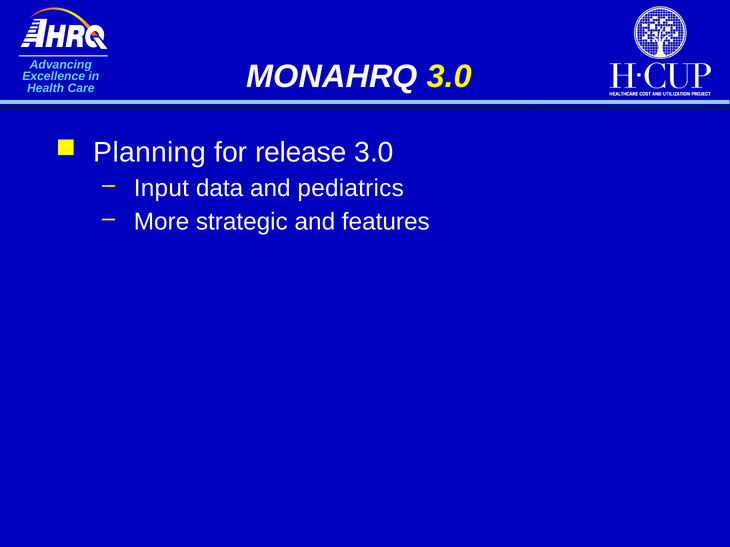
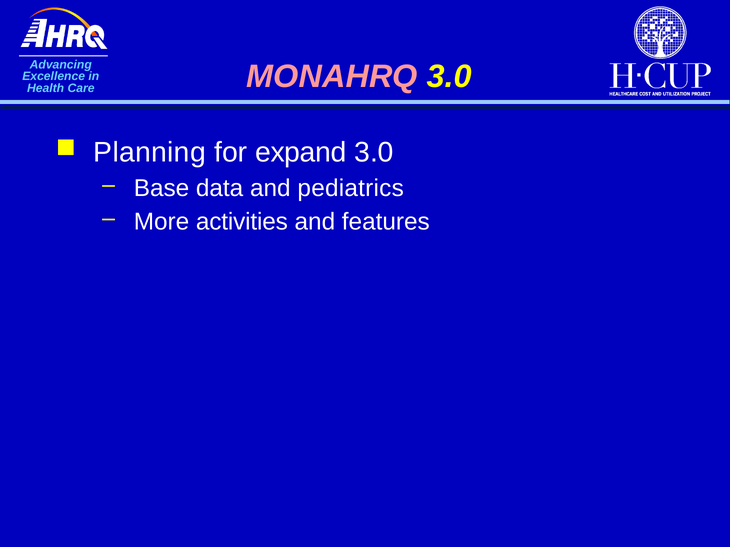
MONAHRQ colour: white -> pink
release: release -> expand
Input: Input -> Base
strategic: strategic -> activities
